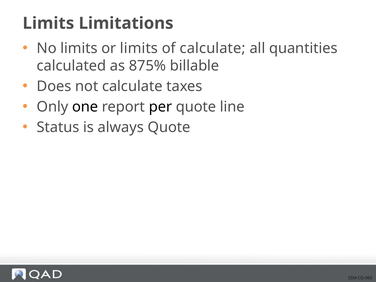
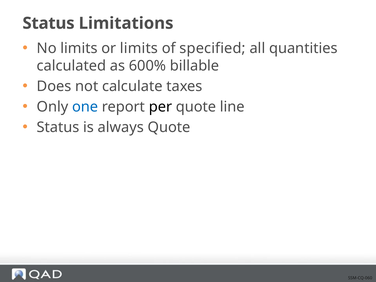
Limits at (48, 23): Limits -> Status
of calculate: calculate -> specified
875%: 875% -> 600%
one colour: black -> blue
